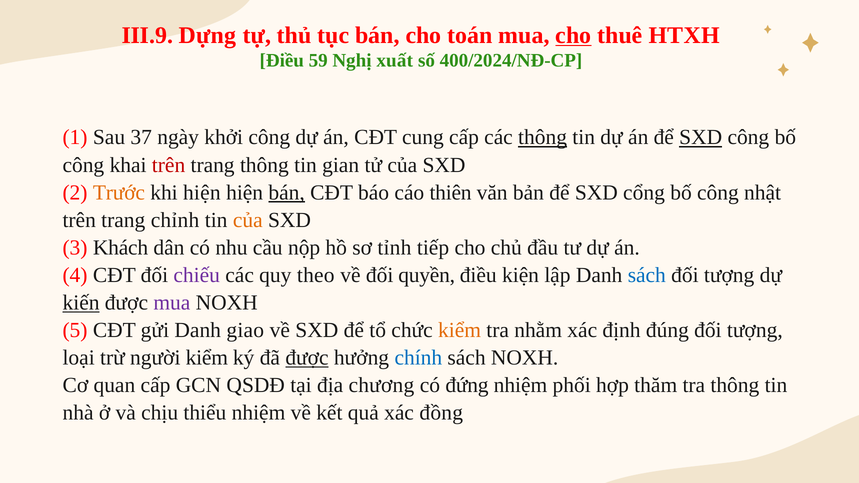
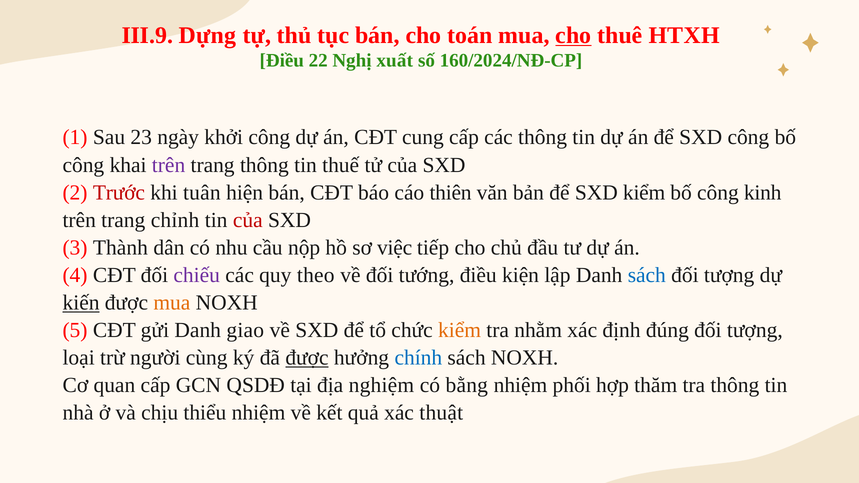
59: 59 -> 22
400/2024/NĐ-CP: 400/2024/NĐ-CP -> 160/2024/NĐ-CP
37: 37 -> 23
thông at (543, 137) underline: present -> none
SXD at (701, 137) underline: present -> none
trên at (169, 165) colour: red -> purple
gian: gian -> thuế
Trước colour: orange -> red
khi hiện: hiện -> tuân
bán at (287, 193) underline: present -> none
SXD cổng: cổng -> kiểm
nhật: nhật -> kinh
của at (248, 220) colour: orange -> red
Khách: Khách -> Thành
tỉnh: tỉnh -> việc
quyền: quyền -> tướng
mua at (172, 303) colour: purple -> orange
người kiểm: kiểm -> cùng
chương: chương -> nghiệm
đứng: đứng -> bằng
đồng: đồng -> thuật
